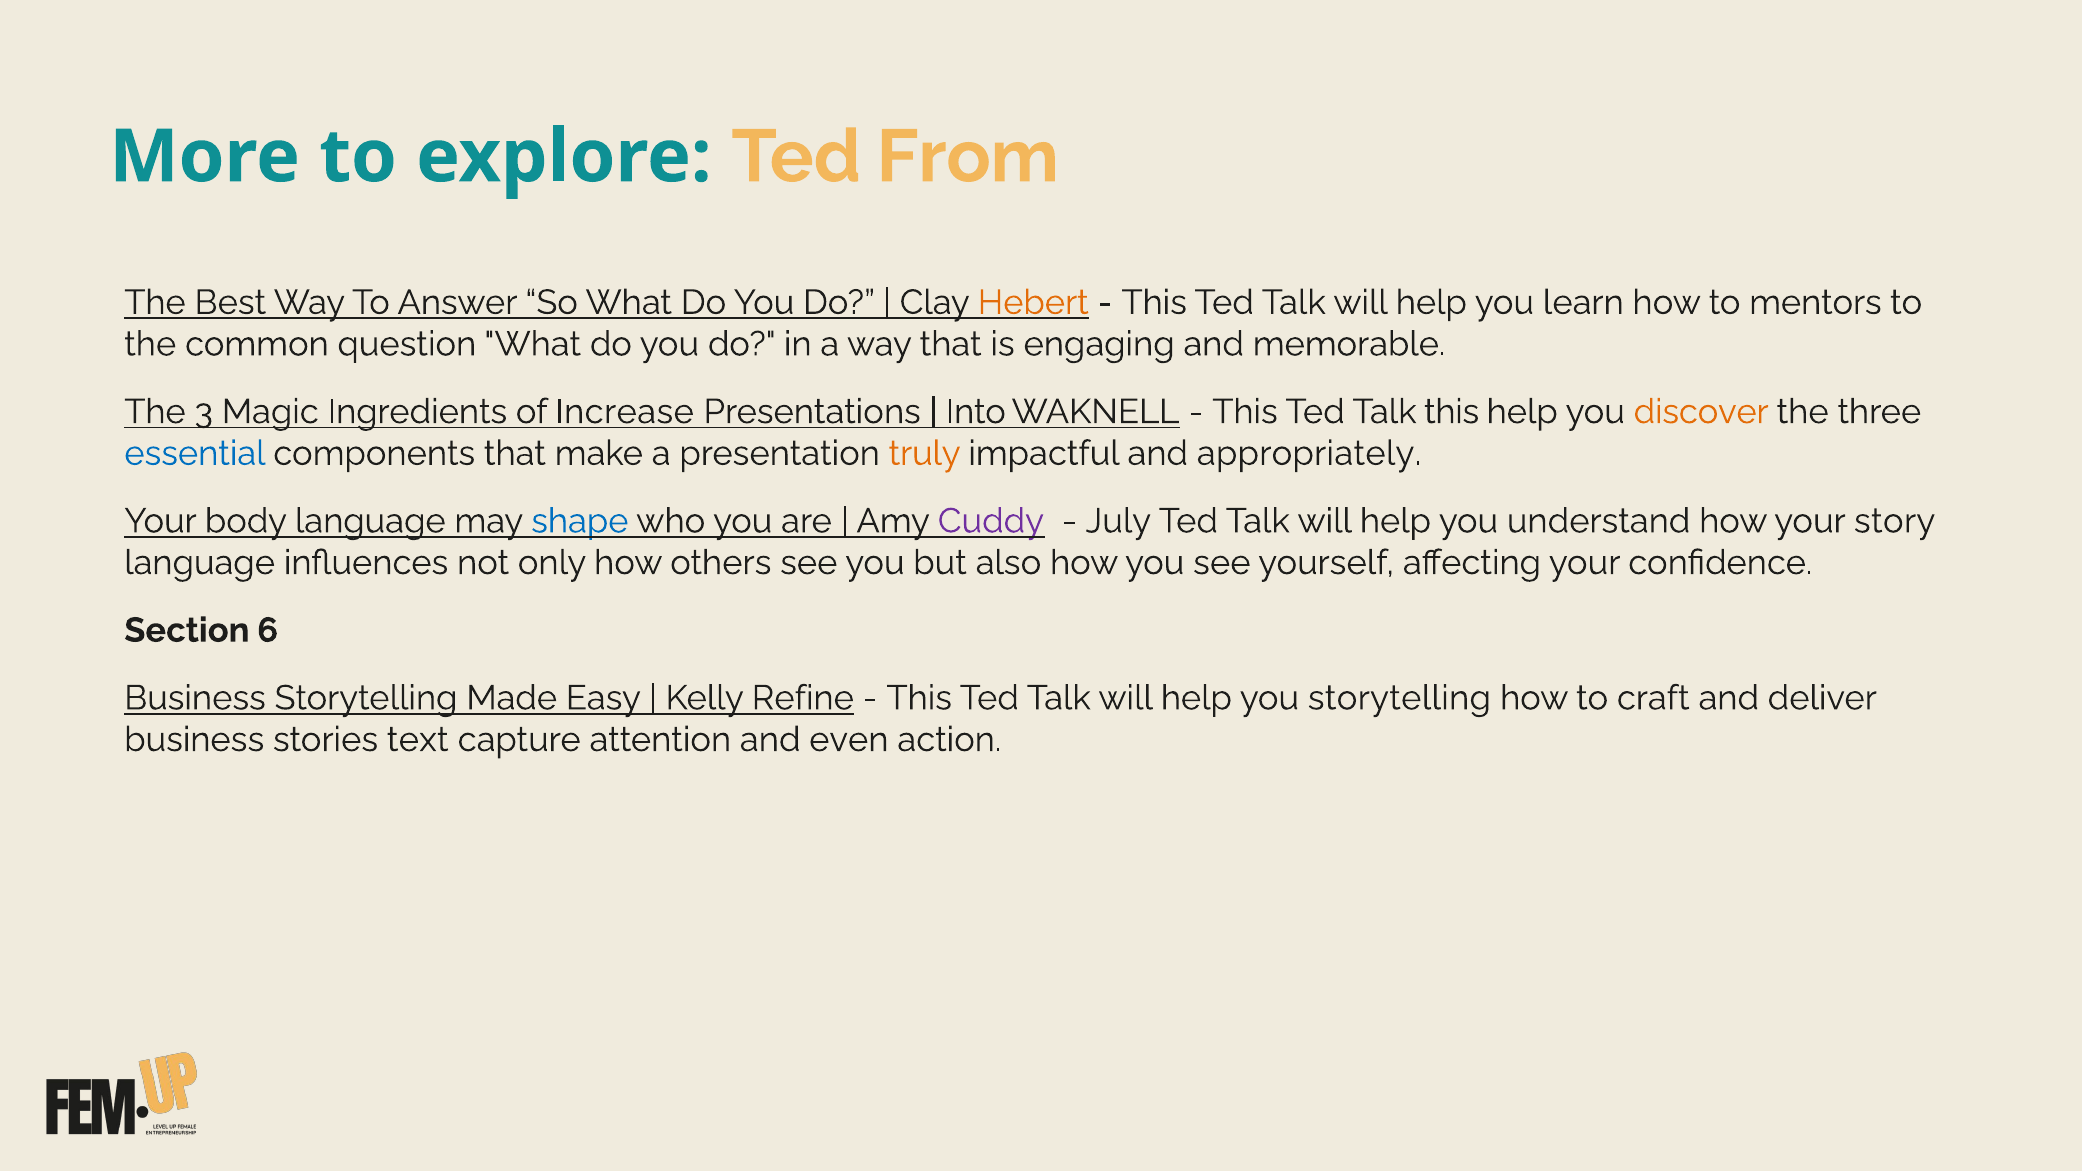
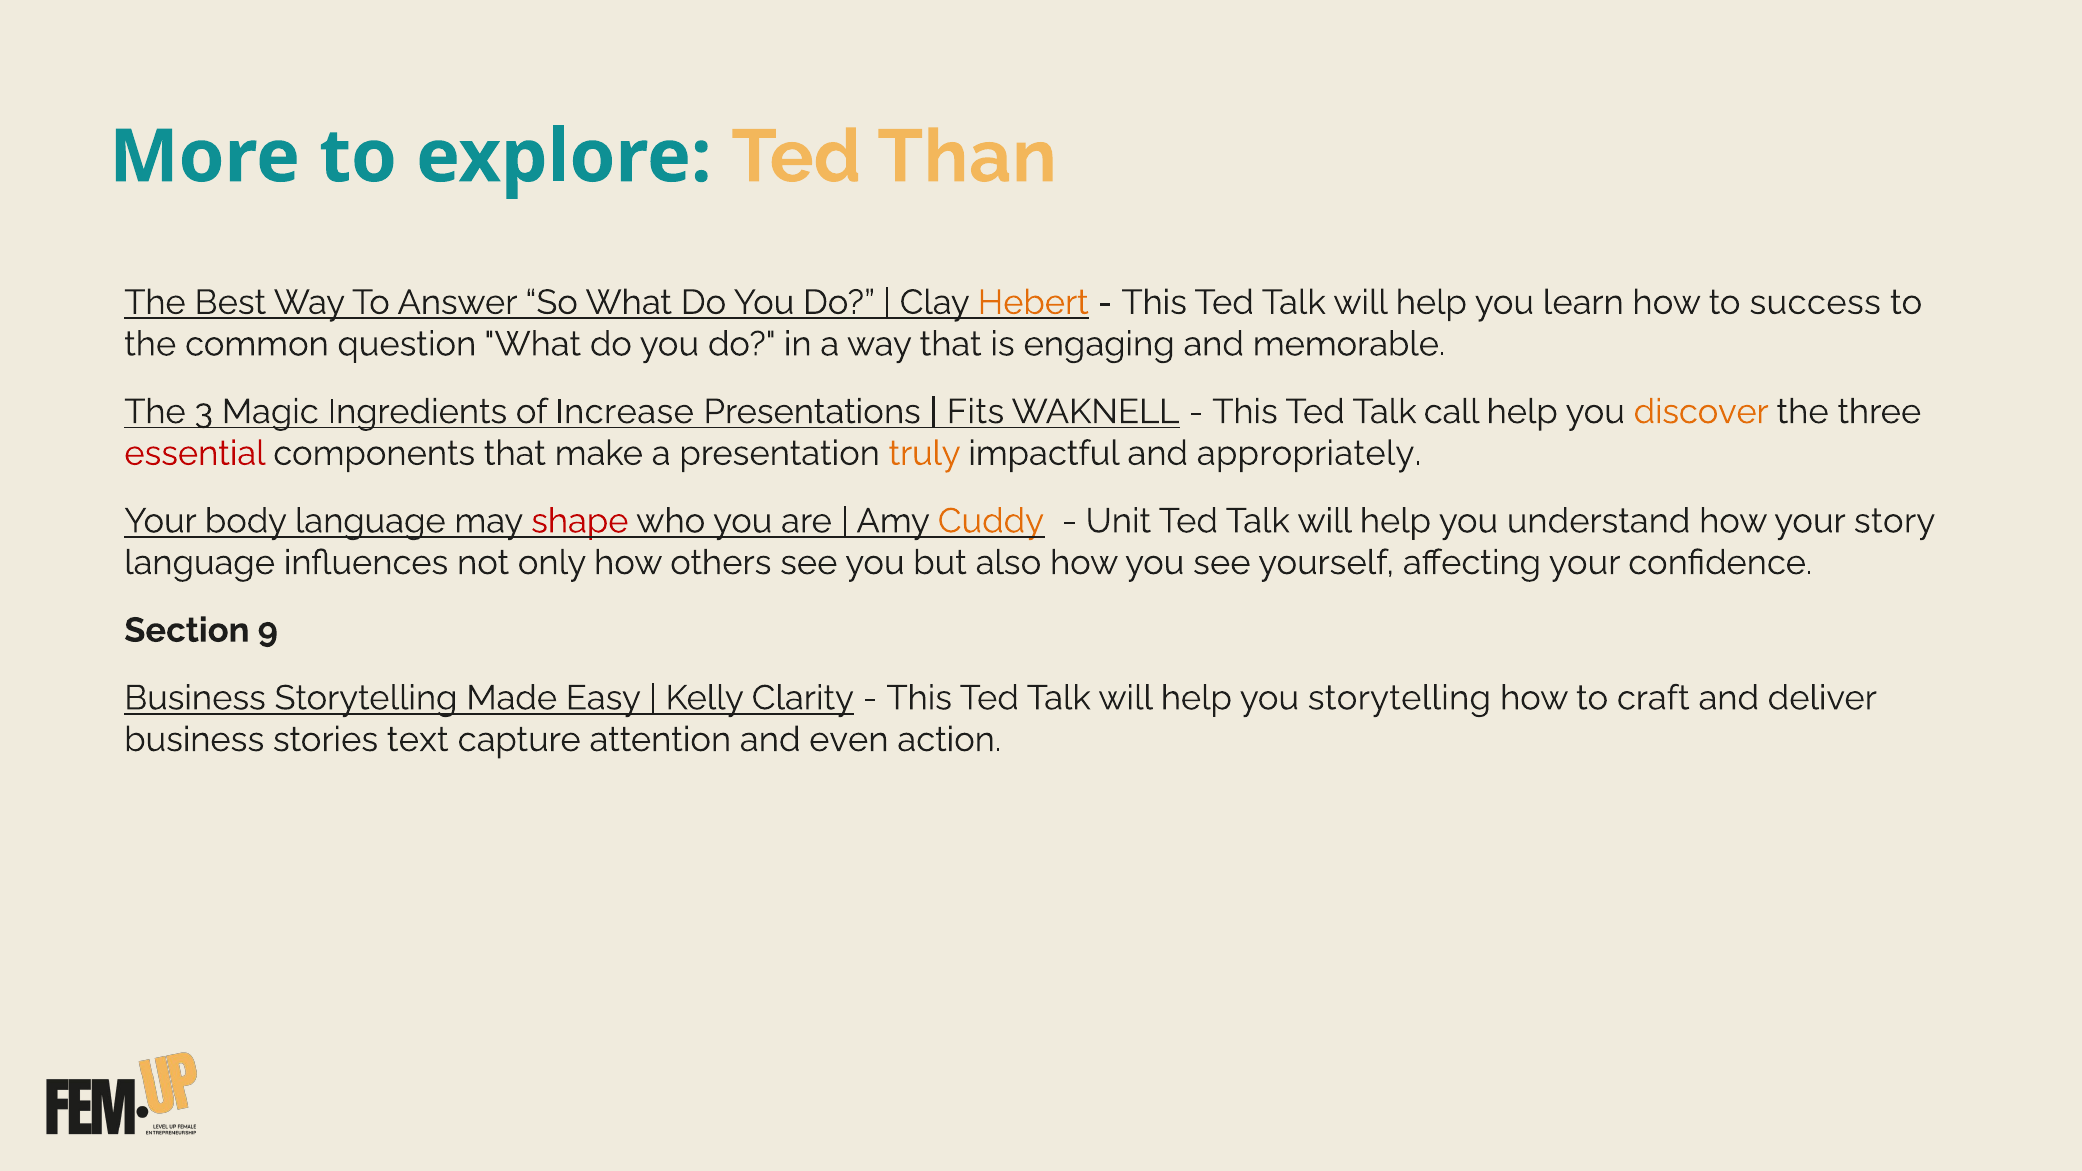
From: From -> Than
mentors: mentors -> success
Into: Into -> Fits
Talk this: this -> call
essential colour: blue -> red
shape colour: blue -> red
Cuddy colour: purple -> orange
July: July -> Unit
6: 6 -> 9
Refine: Refine -> Clarity
